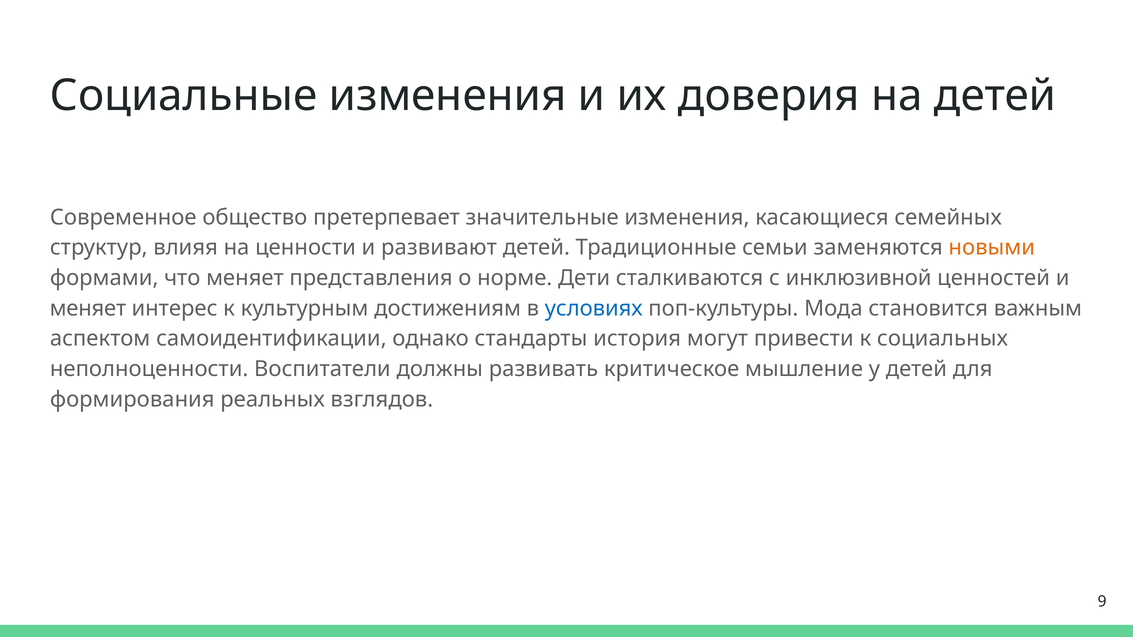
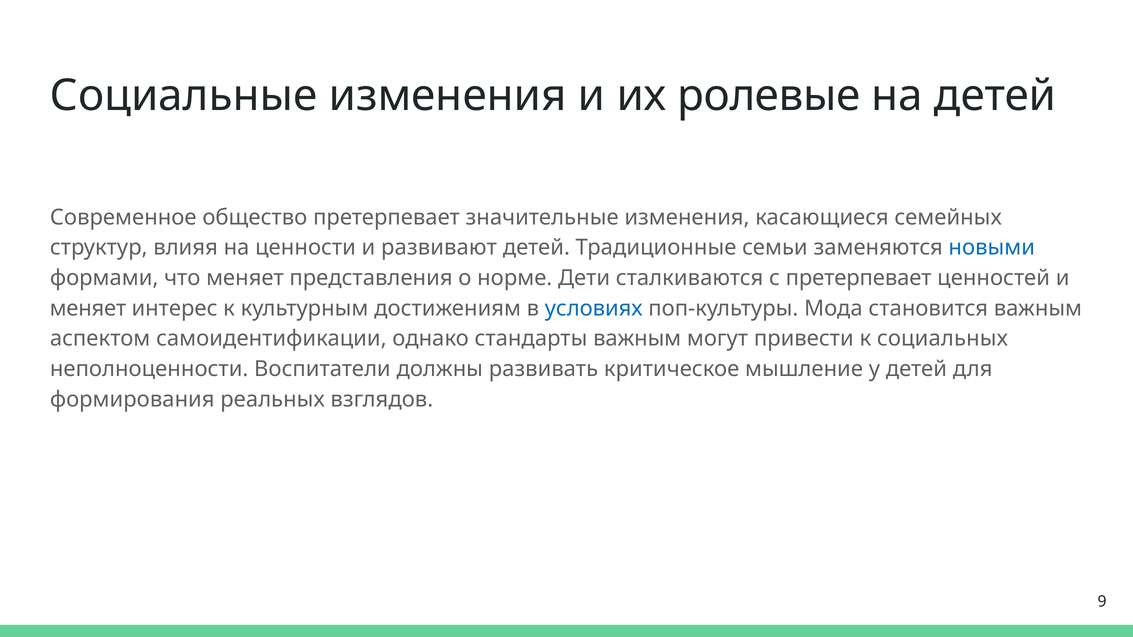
доверия: доверия -> ролевые
новыми colour: orange -> blue
с инклюзивной: инклюзивной -> претерпевает
стандарты история: история -> важным
